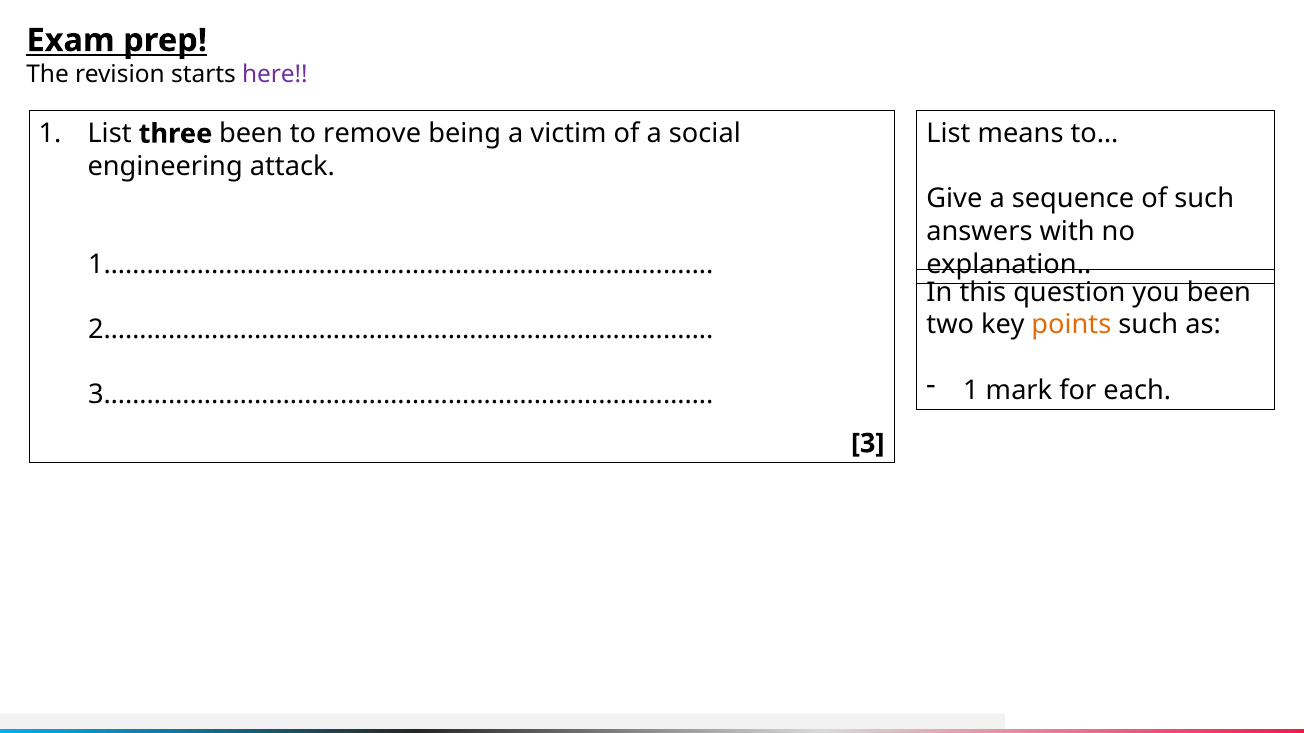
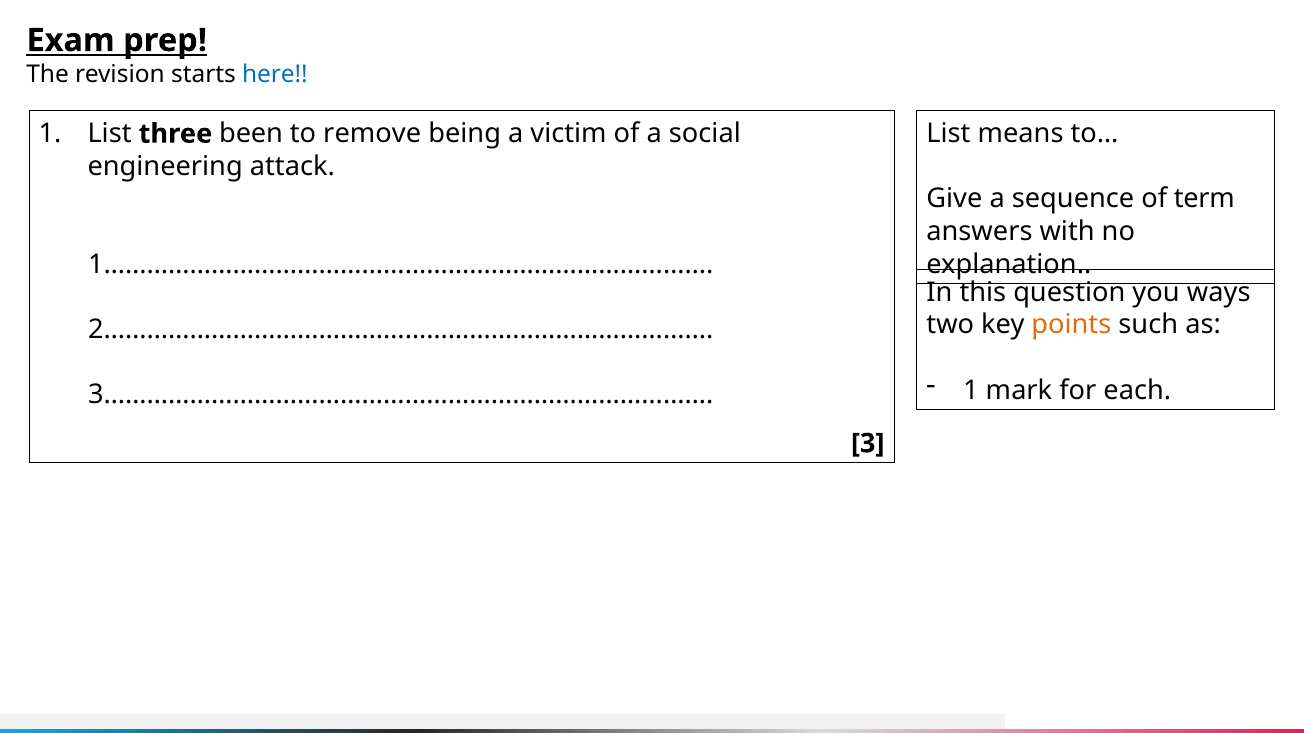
here colour: purple -> blue
of such: such -> term
you been: been -> ways
